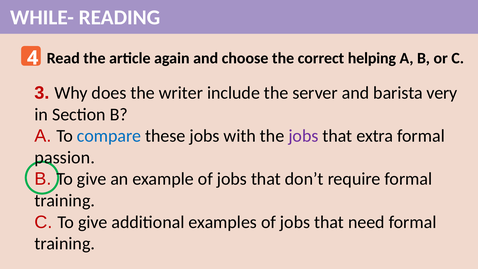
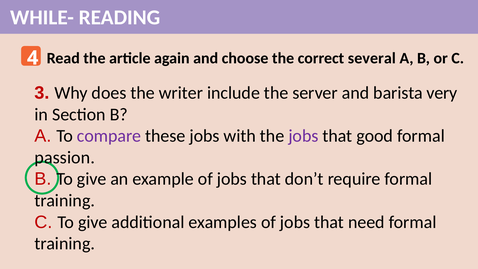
helping: helping -> several
compare colour: blue -> purple
extra: extra -> good
